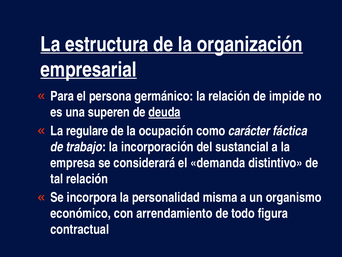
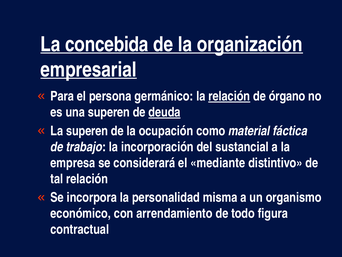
estructura: estructura -> concebida
relación at (229, 96) underline: none -> present
impide: impide -> órgano
La regulare: regulare -> superen
carácter: carácter -> material
demanda: demanda -> mediante
